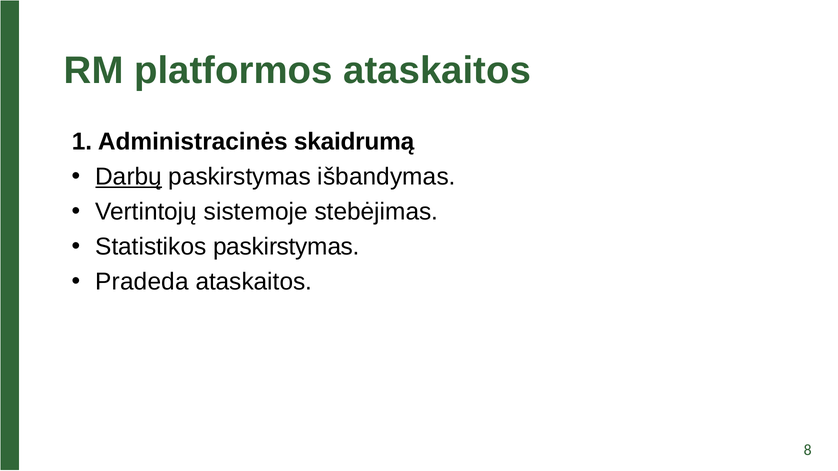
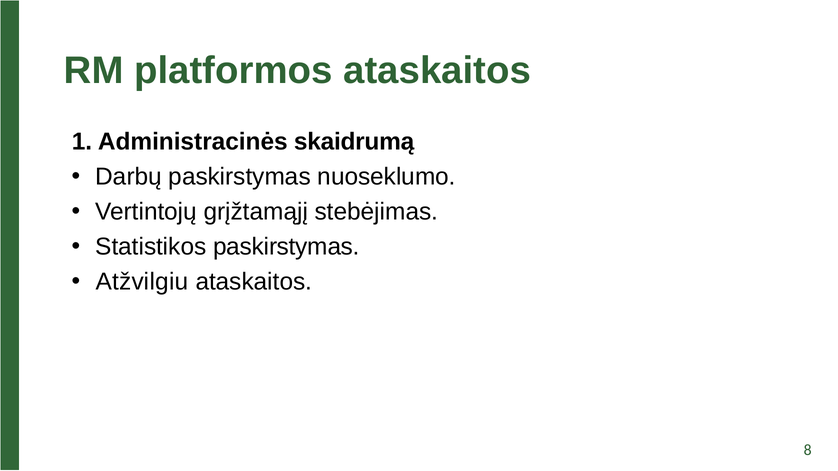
Darbų underline: present -> none
išbandymas: išbandymas -> nuoseklumo
sistemoje: sistemoje -> grįžtamąjį
Pradeda: Pradeda -> Atžvilgiu
